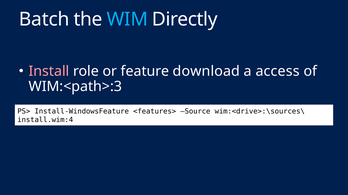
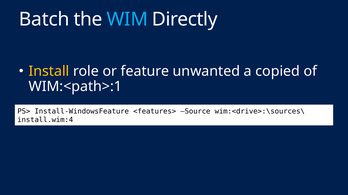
Install colour: pink -> yellow
download: download -> unwanted
access: access -> copied
WIM:<path>:3: WIM:<path>:3 -> WIM:<path>:1
